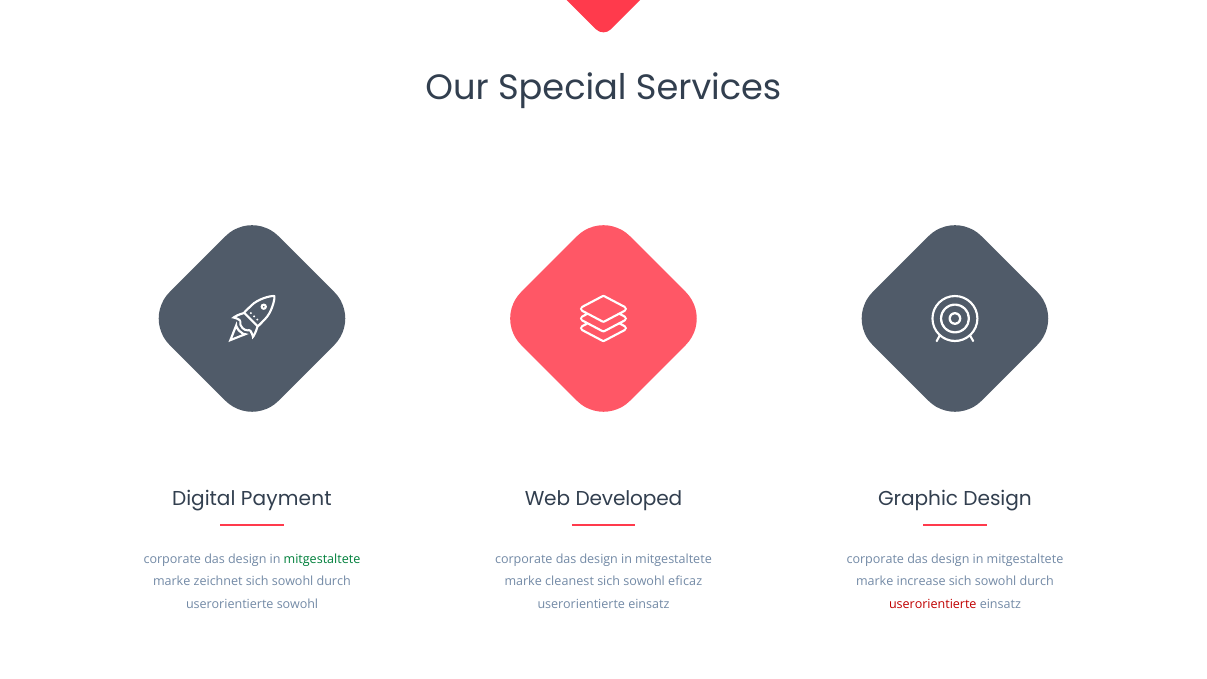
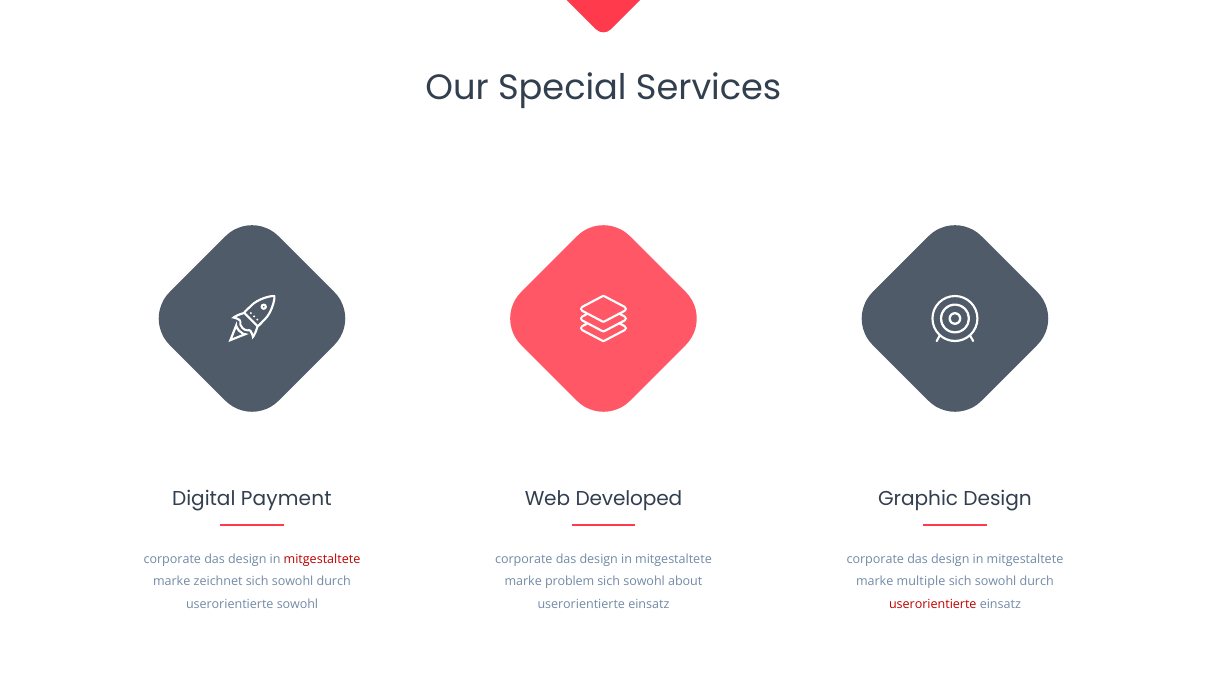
mitgestaltete at (322, 559) colour: green -> red
cleanest: cleanest -> problem
eficaz: eficaz -> about
increase: increase -> multiple
